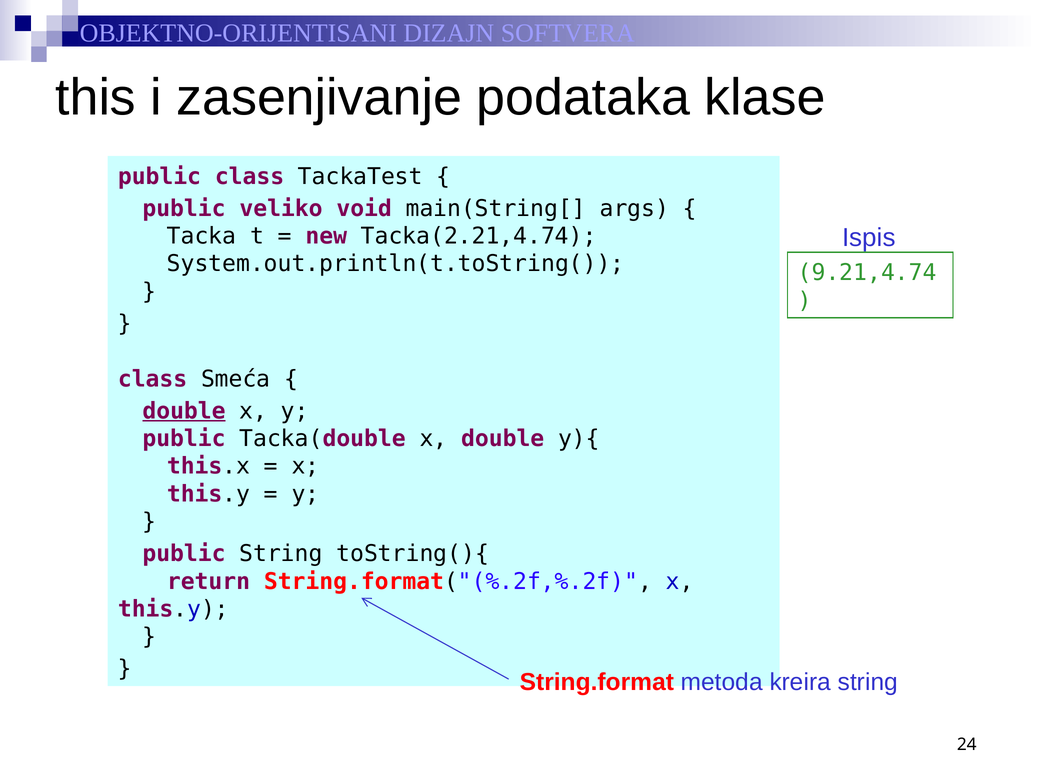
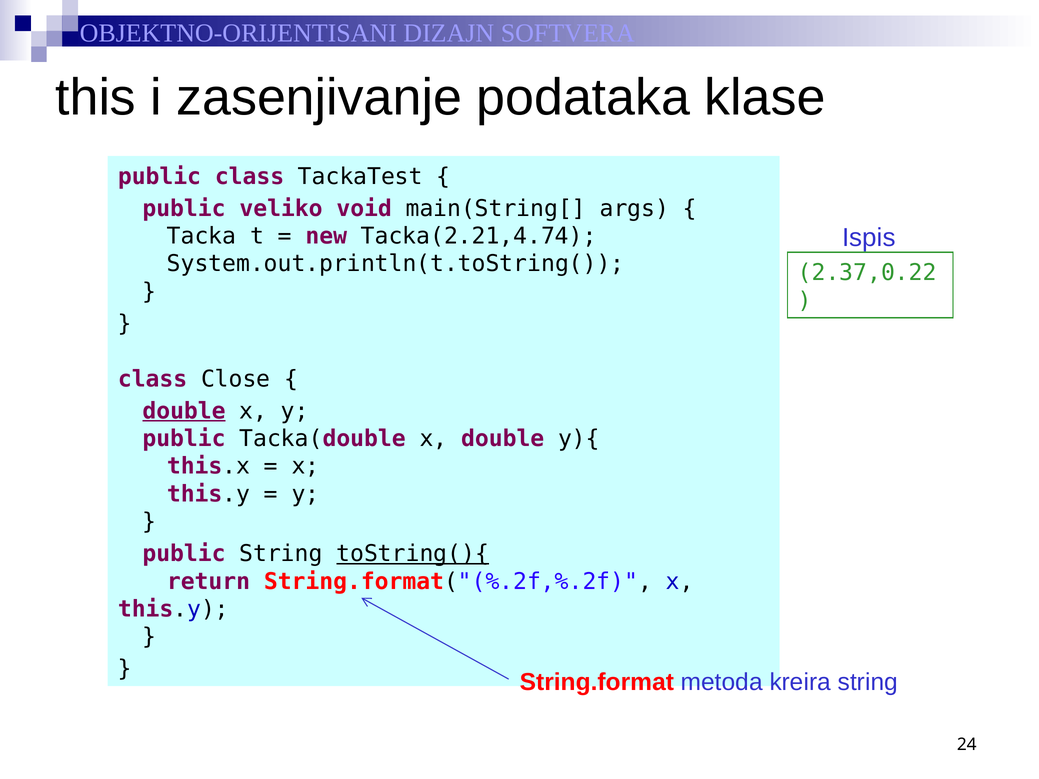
9.21,4.74: 9.21,4.74 -> 2.37,0.22
Smeća: Smeća -> Close
toString(){ underline: none -> present
